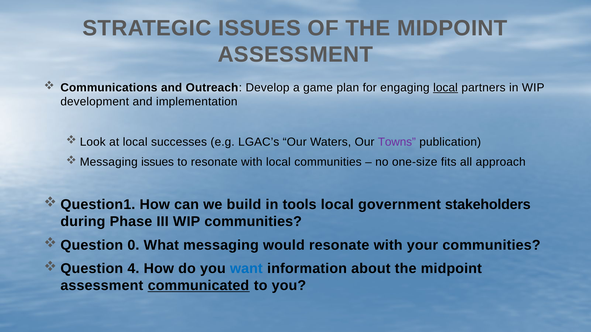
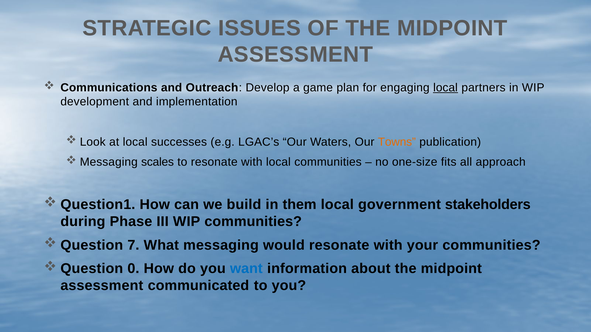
Towns colour: purple -> orange
Messaging issues: issues -> scales
tools: tools -> them
0: 0 -> 7
4: 4 -> 0
communicated underline: present -> none
